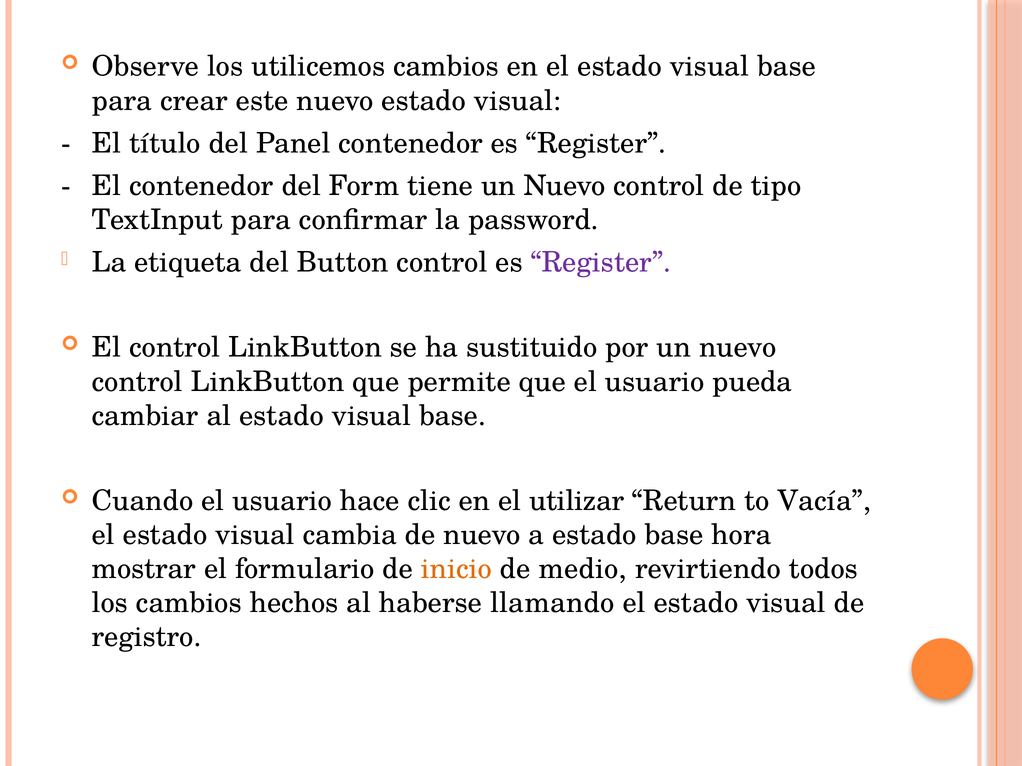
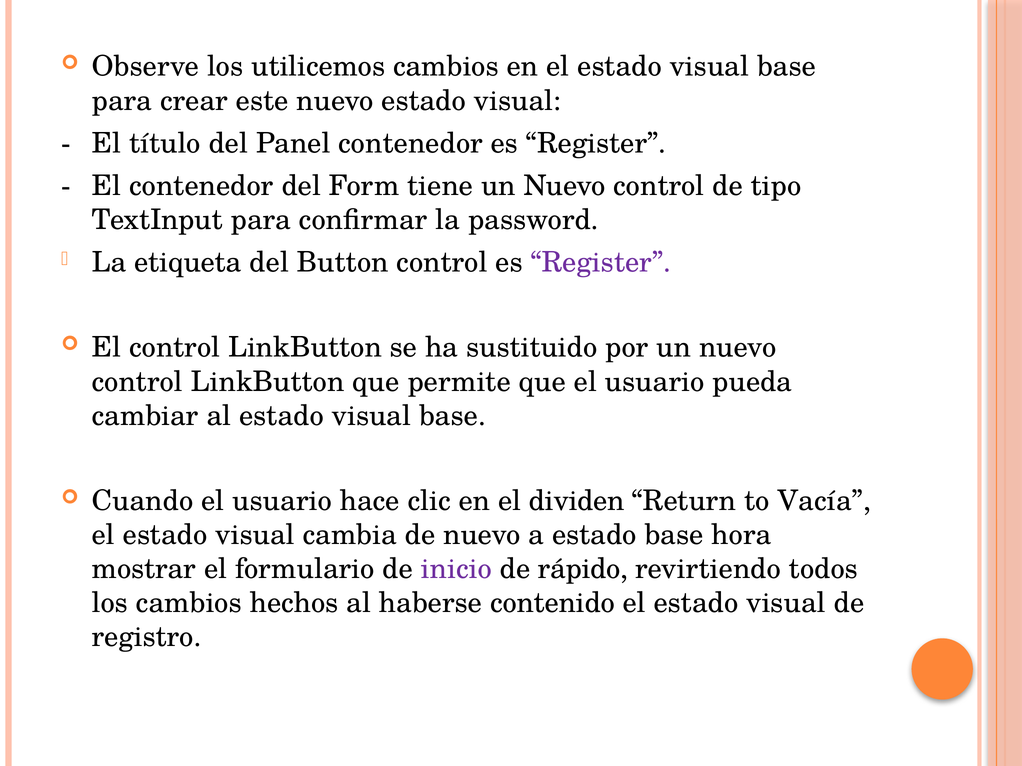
utilizar: utilizar -> dividen
inicio colour: orange -> purple
medio: medio -> rápido
llamando: llamando -> contenido
